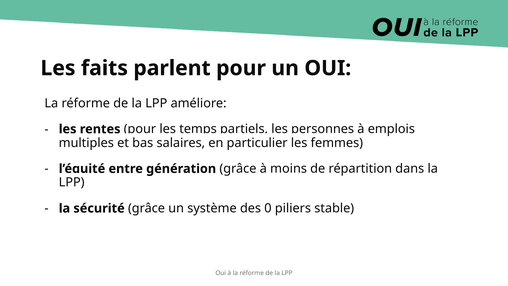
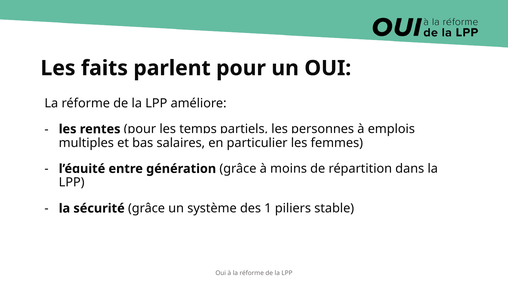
0: 0 -> 1
